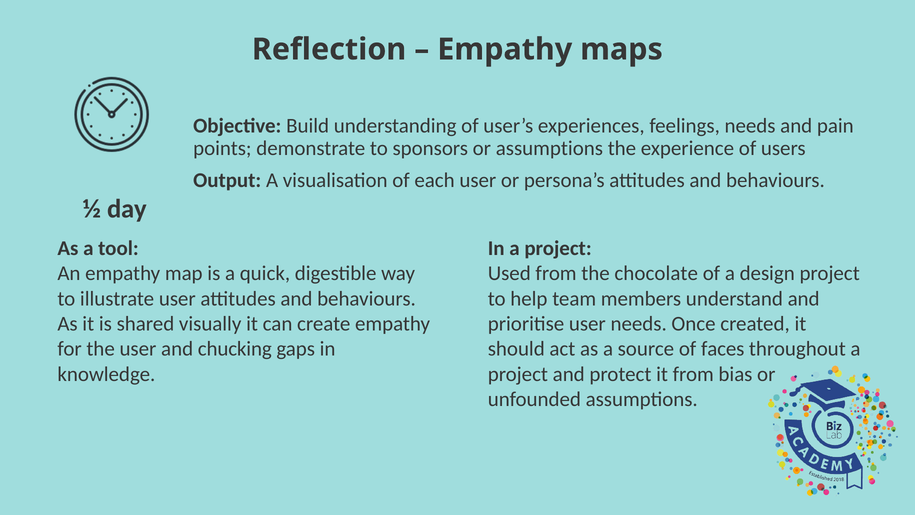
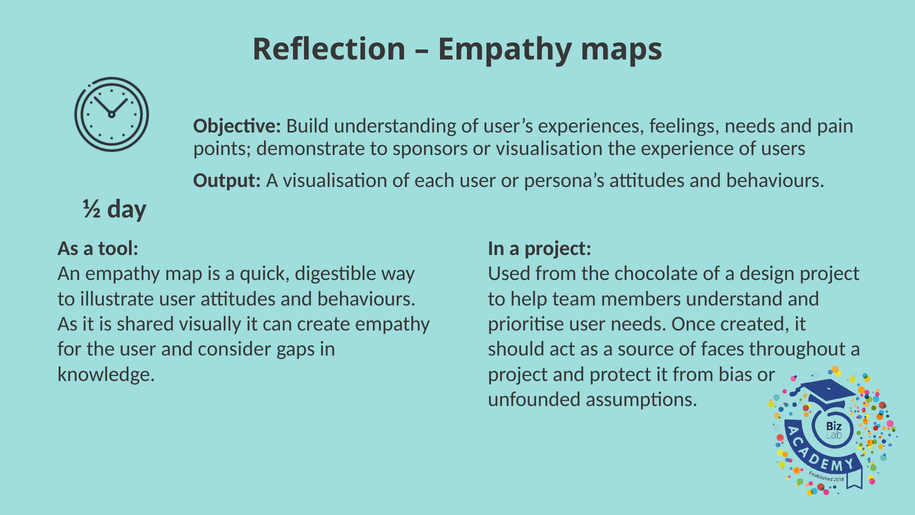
or assumptions: assumptions -> visualisation
chucking: chucking -> consider
